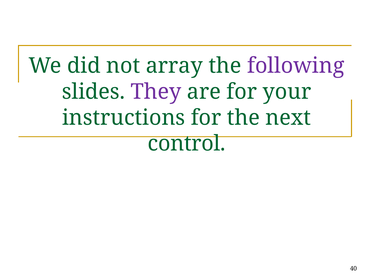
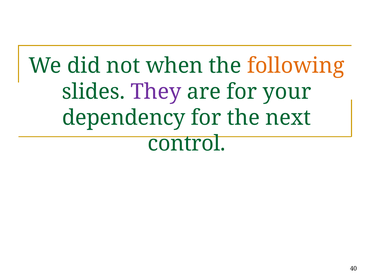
array: array -> when
following colour: purple -> orange
instructions: instructions -> dependency
